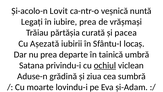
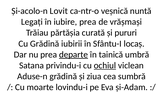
pacea: pacea -> pururi
Cu Așezată: Așezată -> Grădină
departe underline: none -> present
